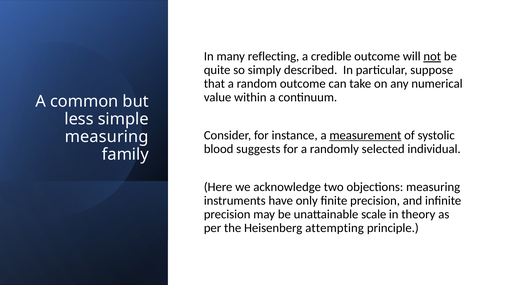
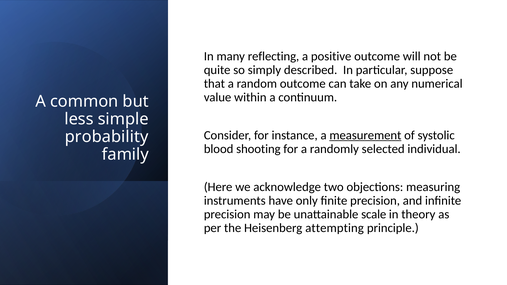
credible: credible -> positive
not underline: present -> none
measuring at (107, 137): measuring -> probability
suggests: suggests -> shooting
